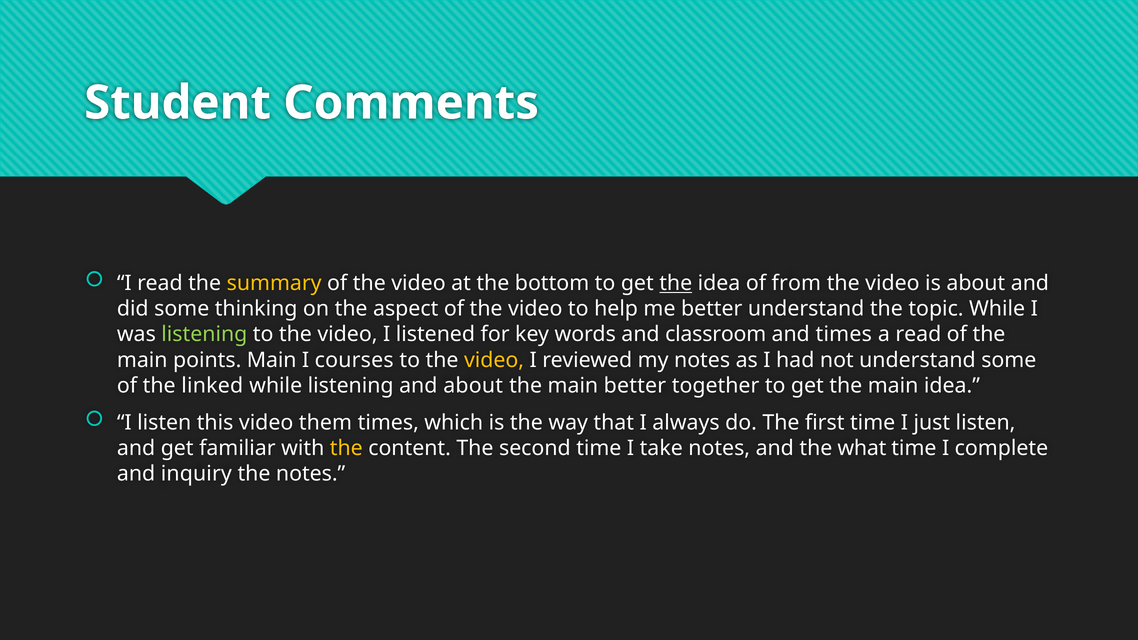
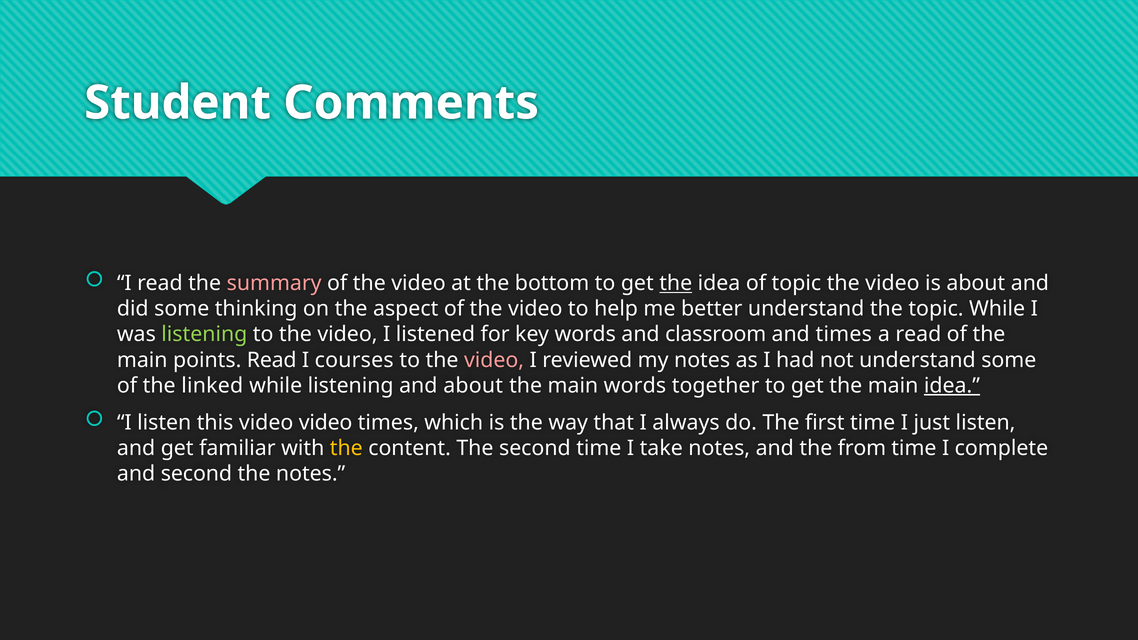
summary colour: yellow -> pink
of from: from -> topic
points Main: Main -> Read
video at (494, 360) colour: yellow -> pink
main better: better -> words
idea at (952, 386) underline: none -> present
video them: them -> video
what: what -> from
and inquiry: inquiry -> second
